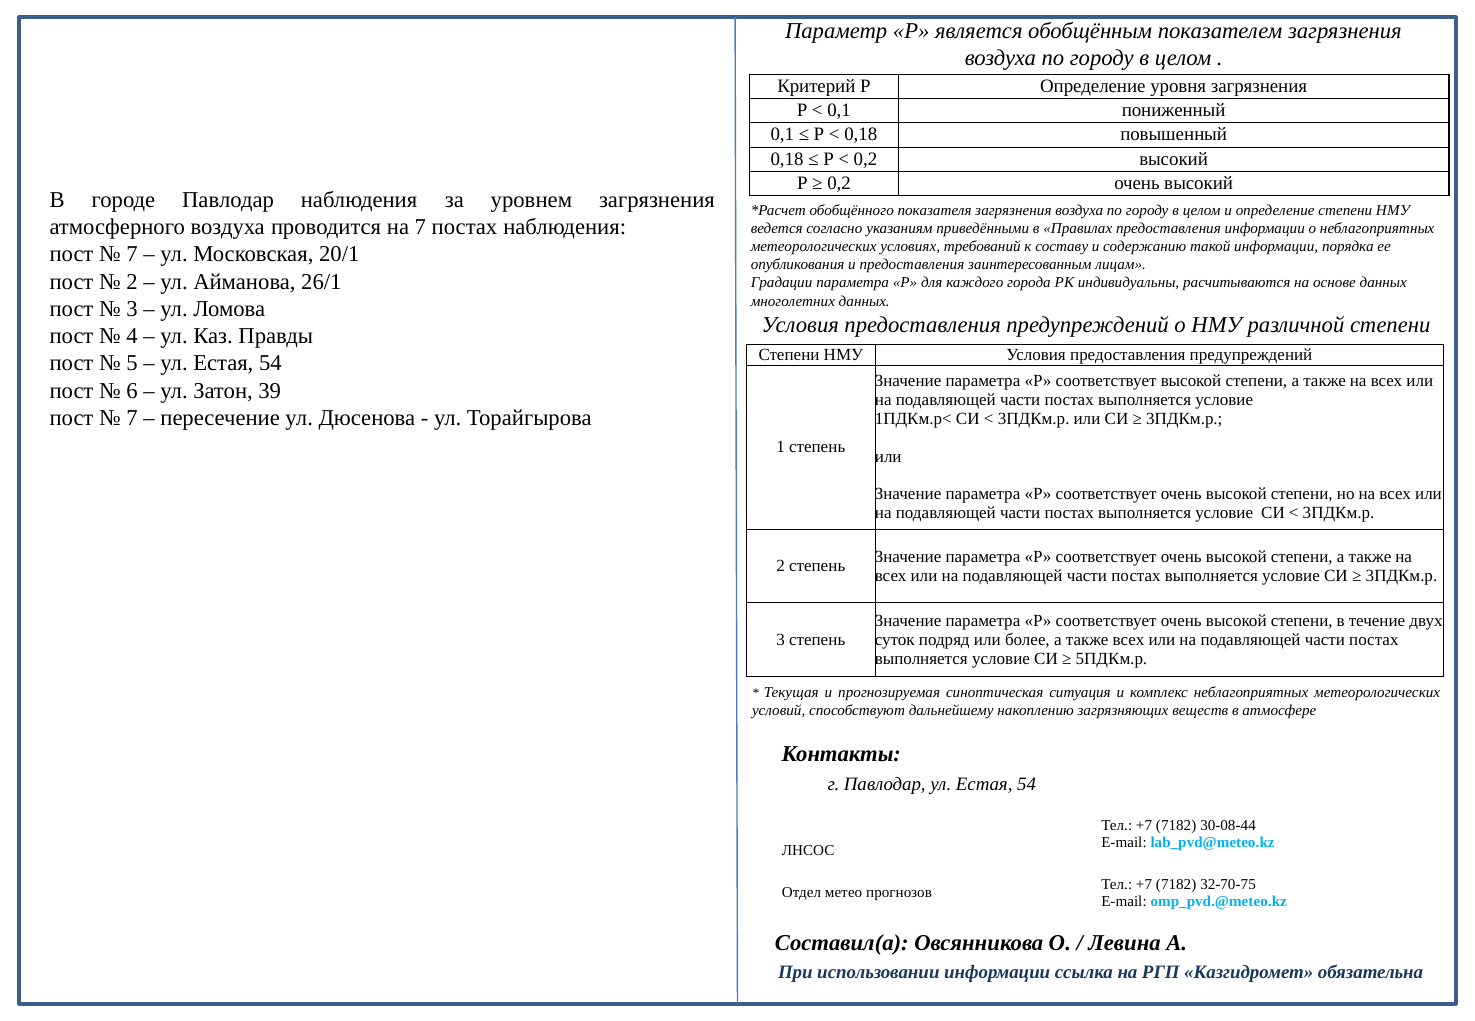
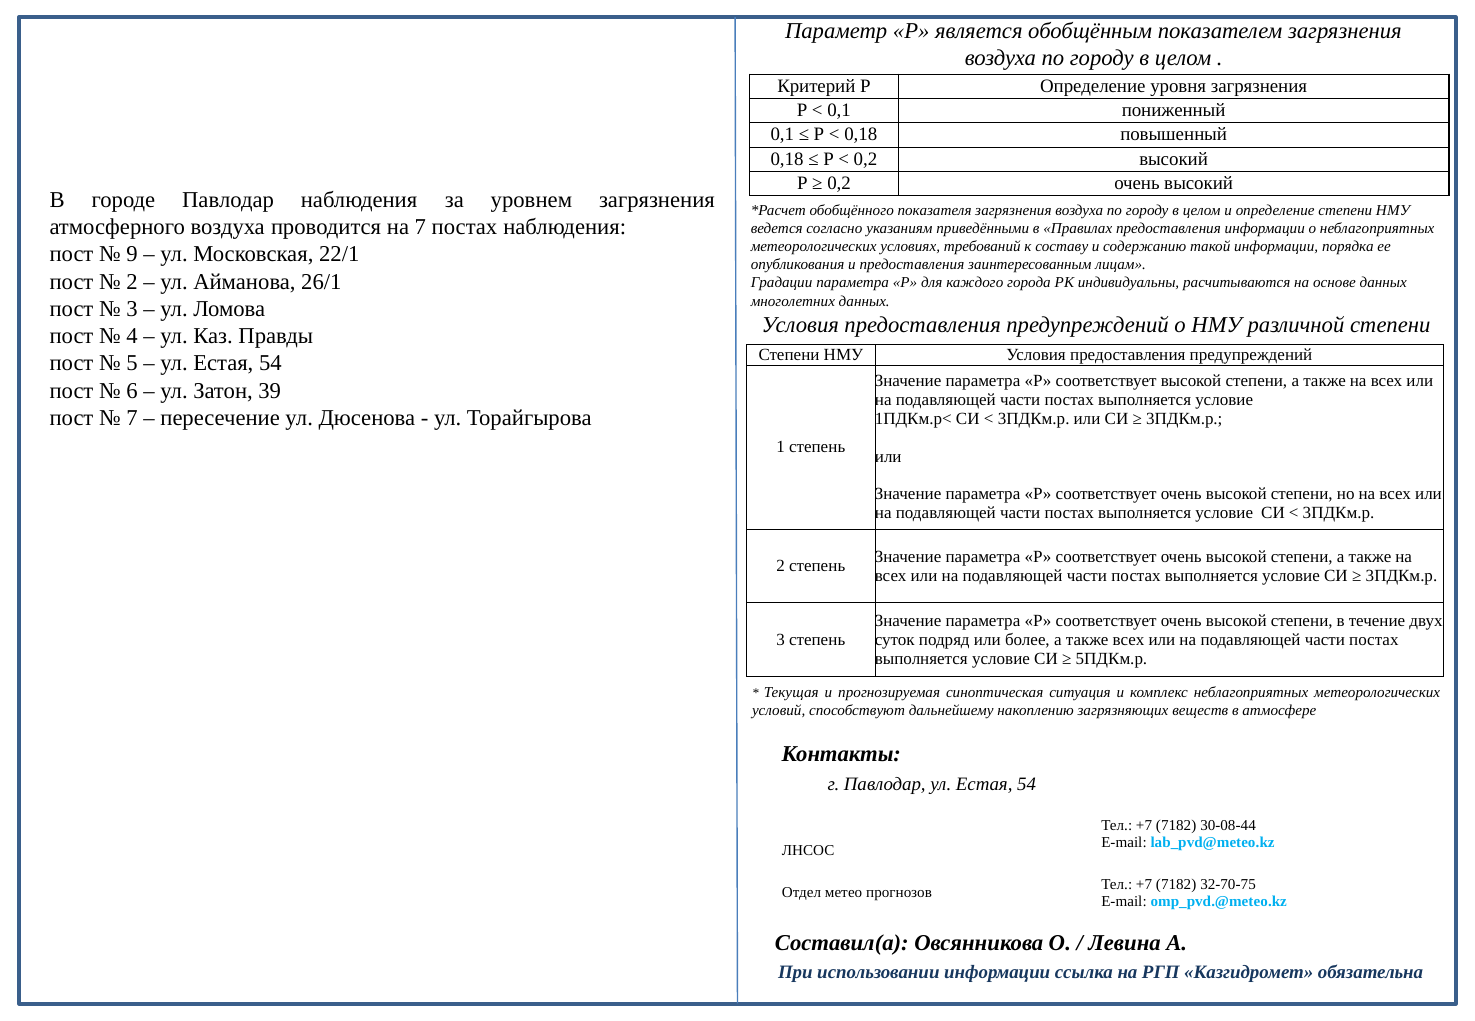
7 at (132, 254): 7 -> 9
20/1: 20/1 -> 22/1
